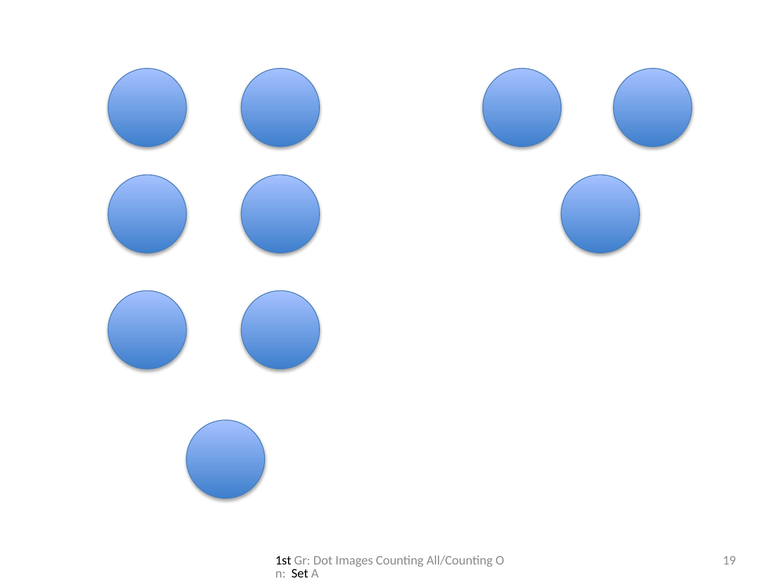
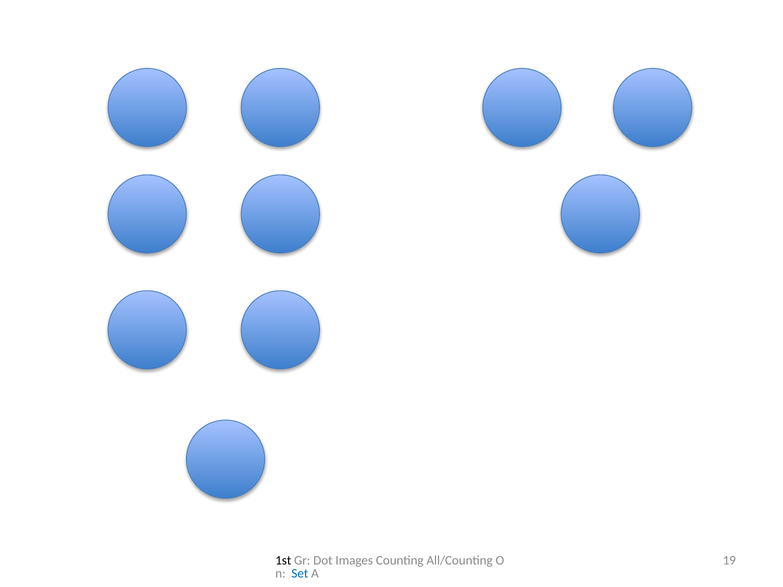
Set colour: black -> blue
